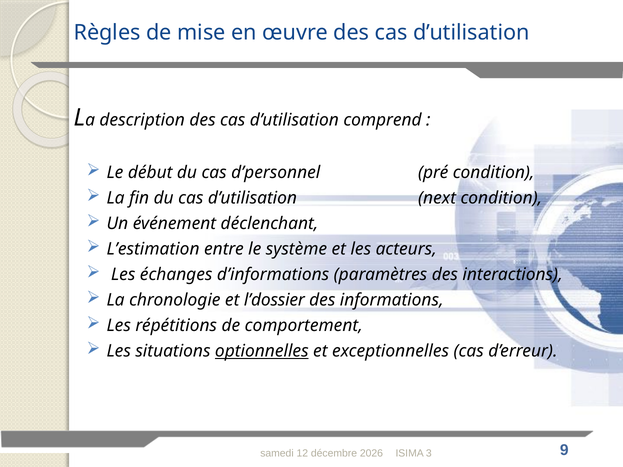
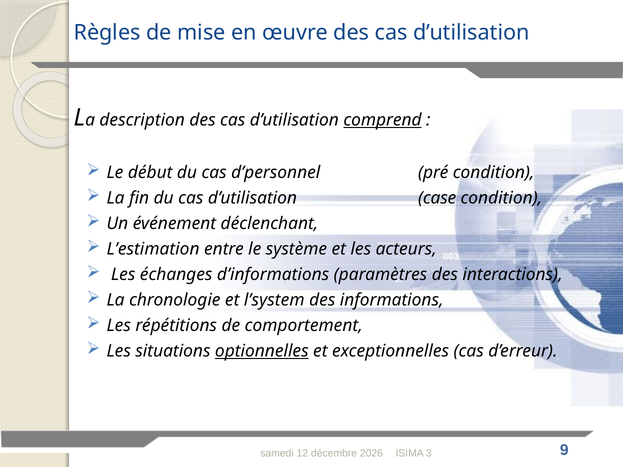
comprend underline: none -> present
next: next -> case
l’dossier: l’dossier -> l’system
